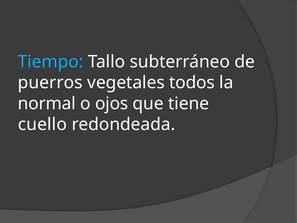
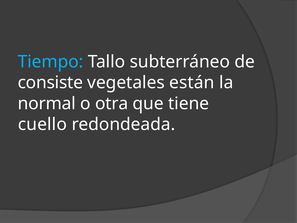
puerros: puerros -> consiste
todos: todos -> están
ojos: ojos -> otra
